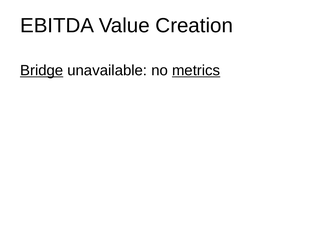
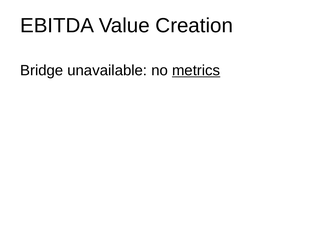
Bridge underline: present -> none
